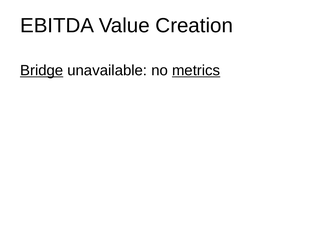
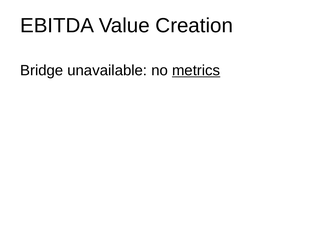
Bridge underline: present -> none
